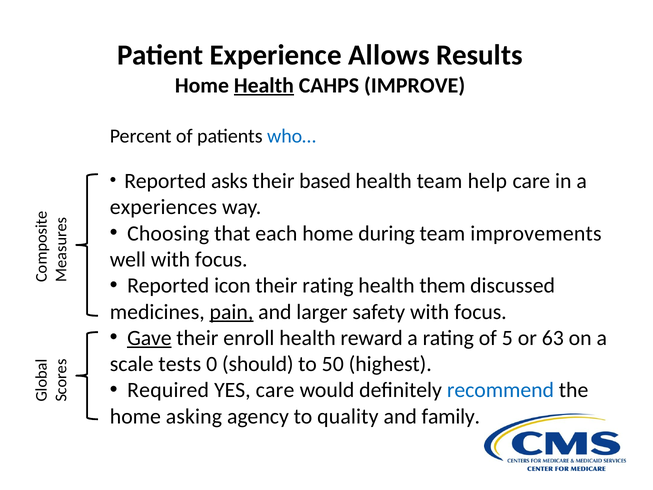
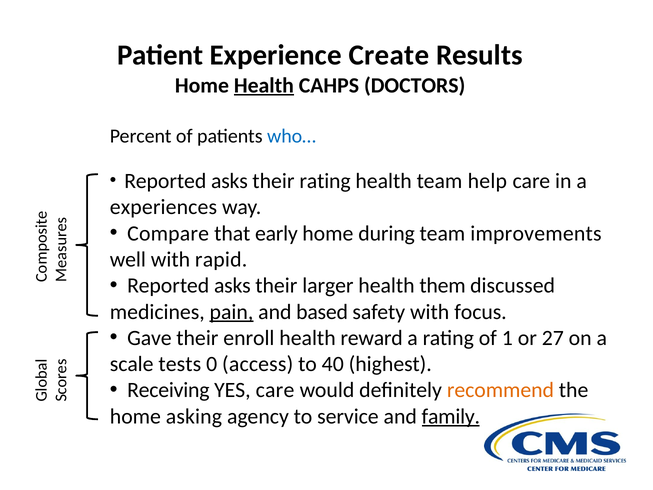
Allows: Allows -> Create
IMPROVE: IMPROVE -> DOCTORS
their based: based -> rating
Choosing: Choosing -> Compare
each: each -> early
well with focus: focus -> rapid
icon at (232, 286): icon -> asks
their rating: rating -> larger
larger: larger -> based
Gave underline: present -> none
5: 5 -> 1
63: 63 -> 27
should: should -> access
50: 50 -> 40
Required: Required -> Receiving
recommend colour: blue -> orange
quality: quality -> service
family underline: none -> present
